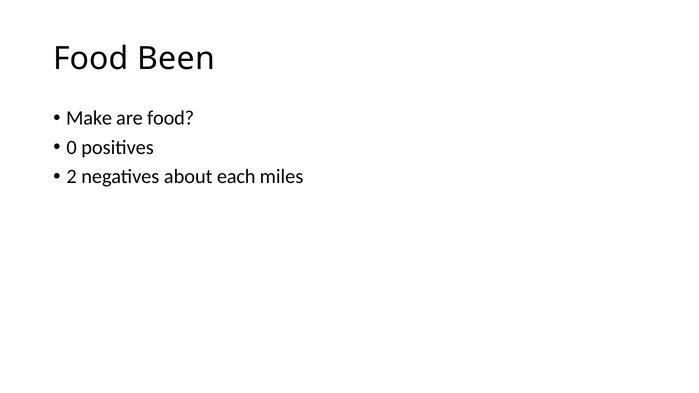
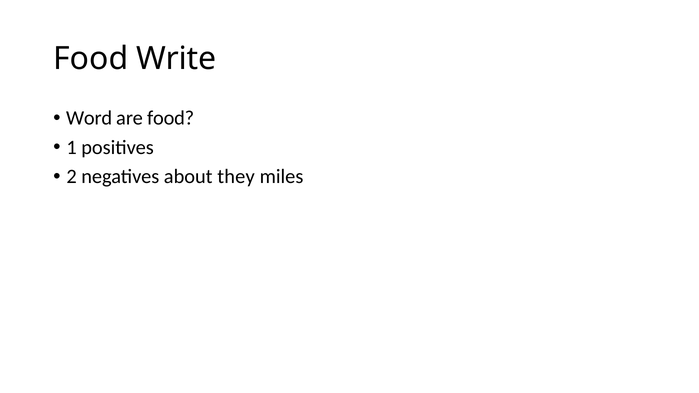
Been: Been -> Write
Make: Make -> Word
0: 0 -> 1
each: each -> they
